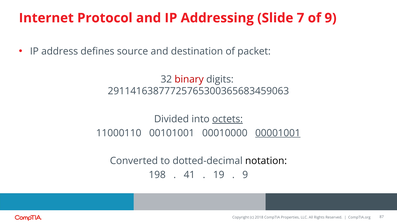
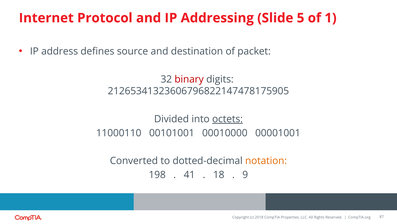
7: 7 -> 5
of 9: 9 -> 1
29114163877725765300365683459063: 29114163877725765300365683459063 -> 21265341323606796822147478175905
00001001 underline: present -> none
notation colour: black -> orange
19: 19 -> 18
